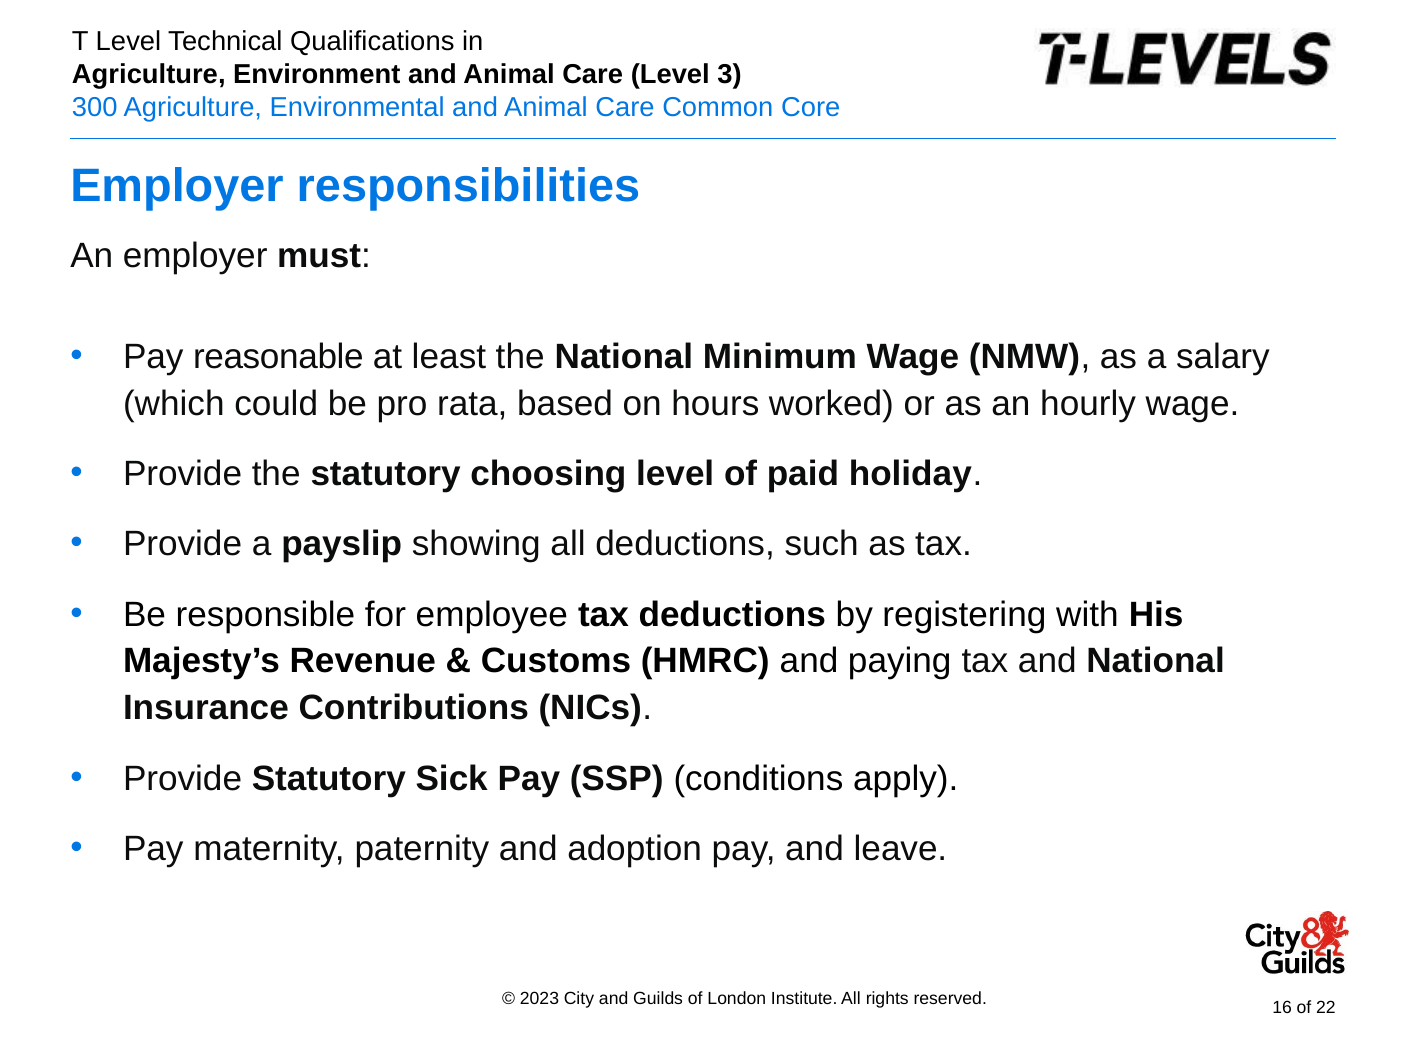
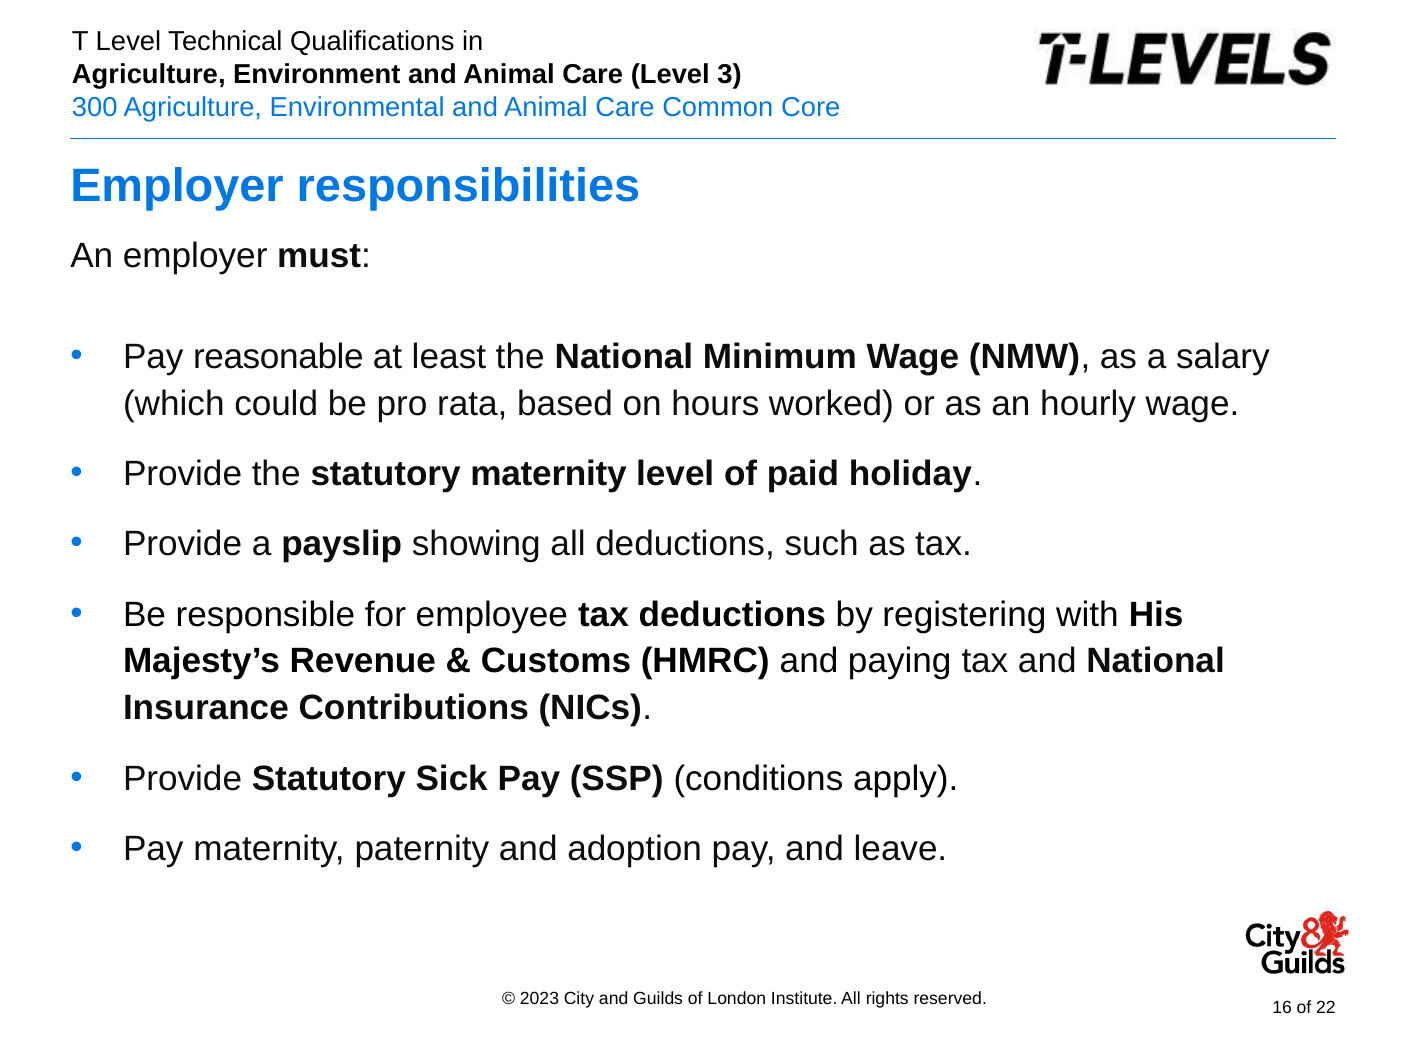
statutory choosing: choosing -> maternity
